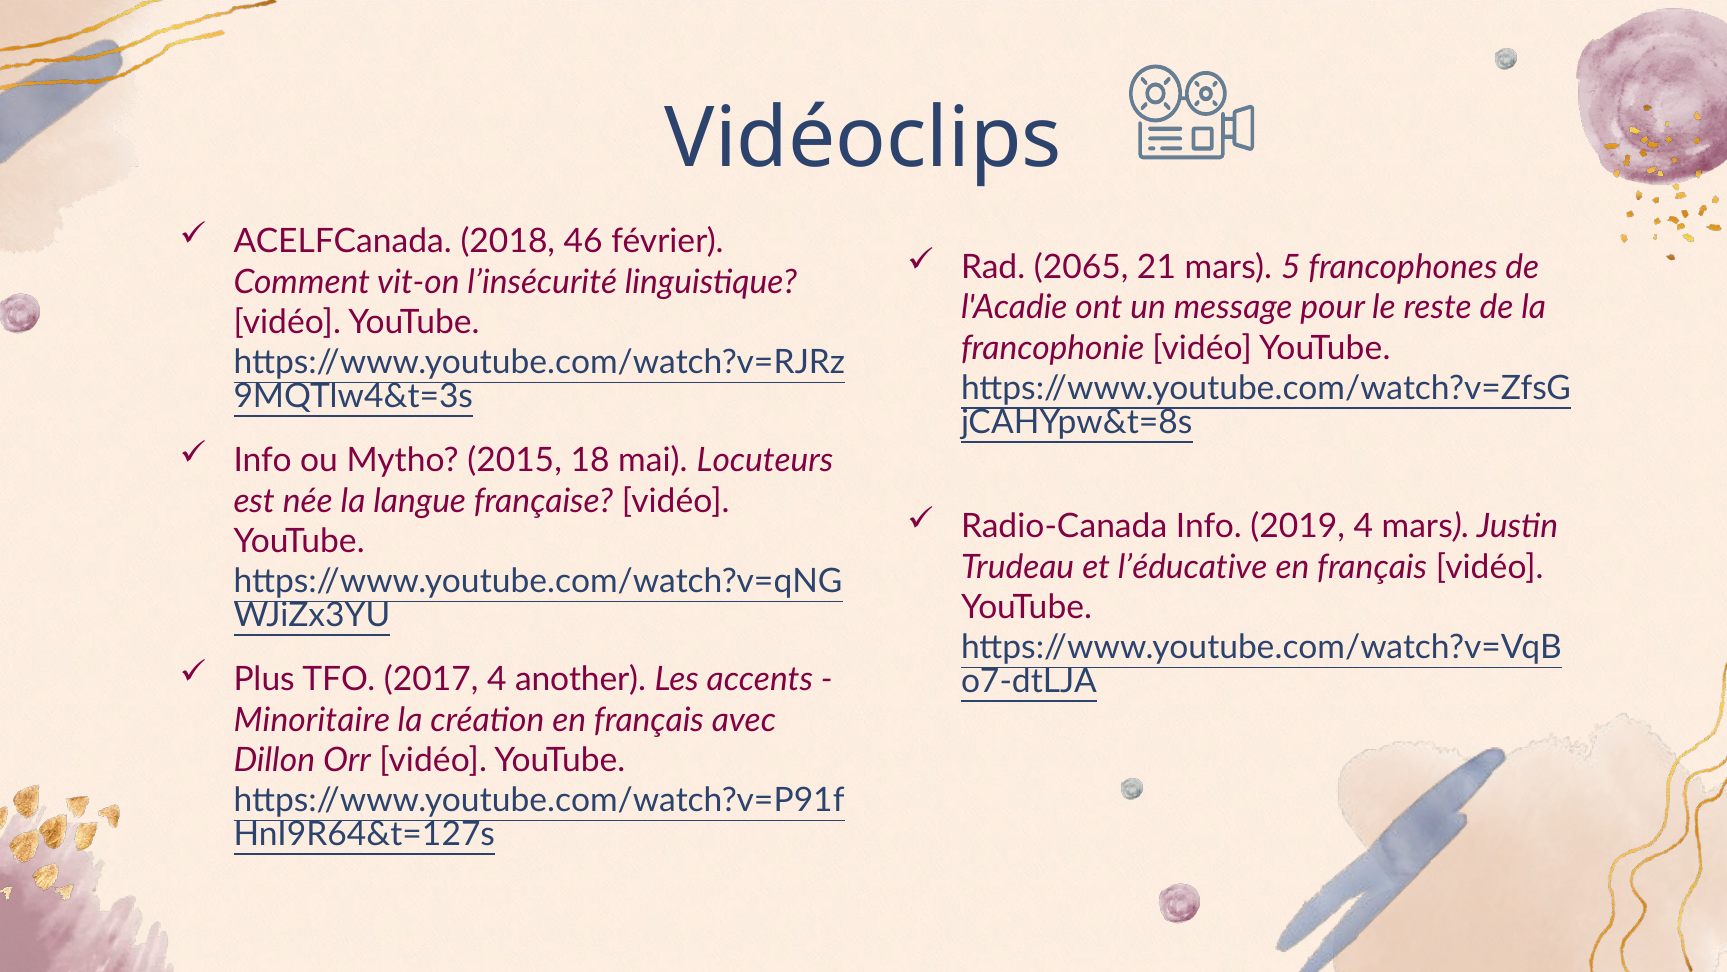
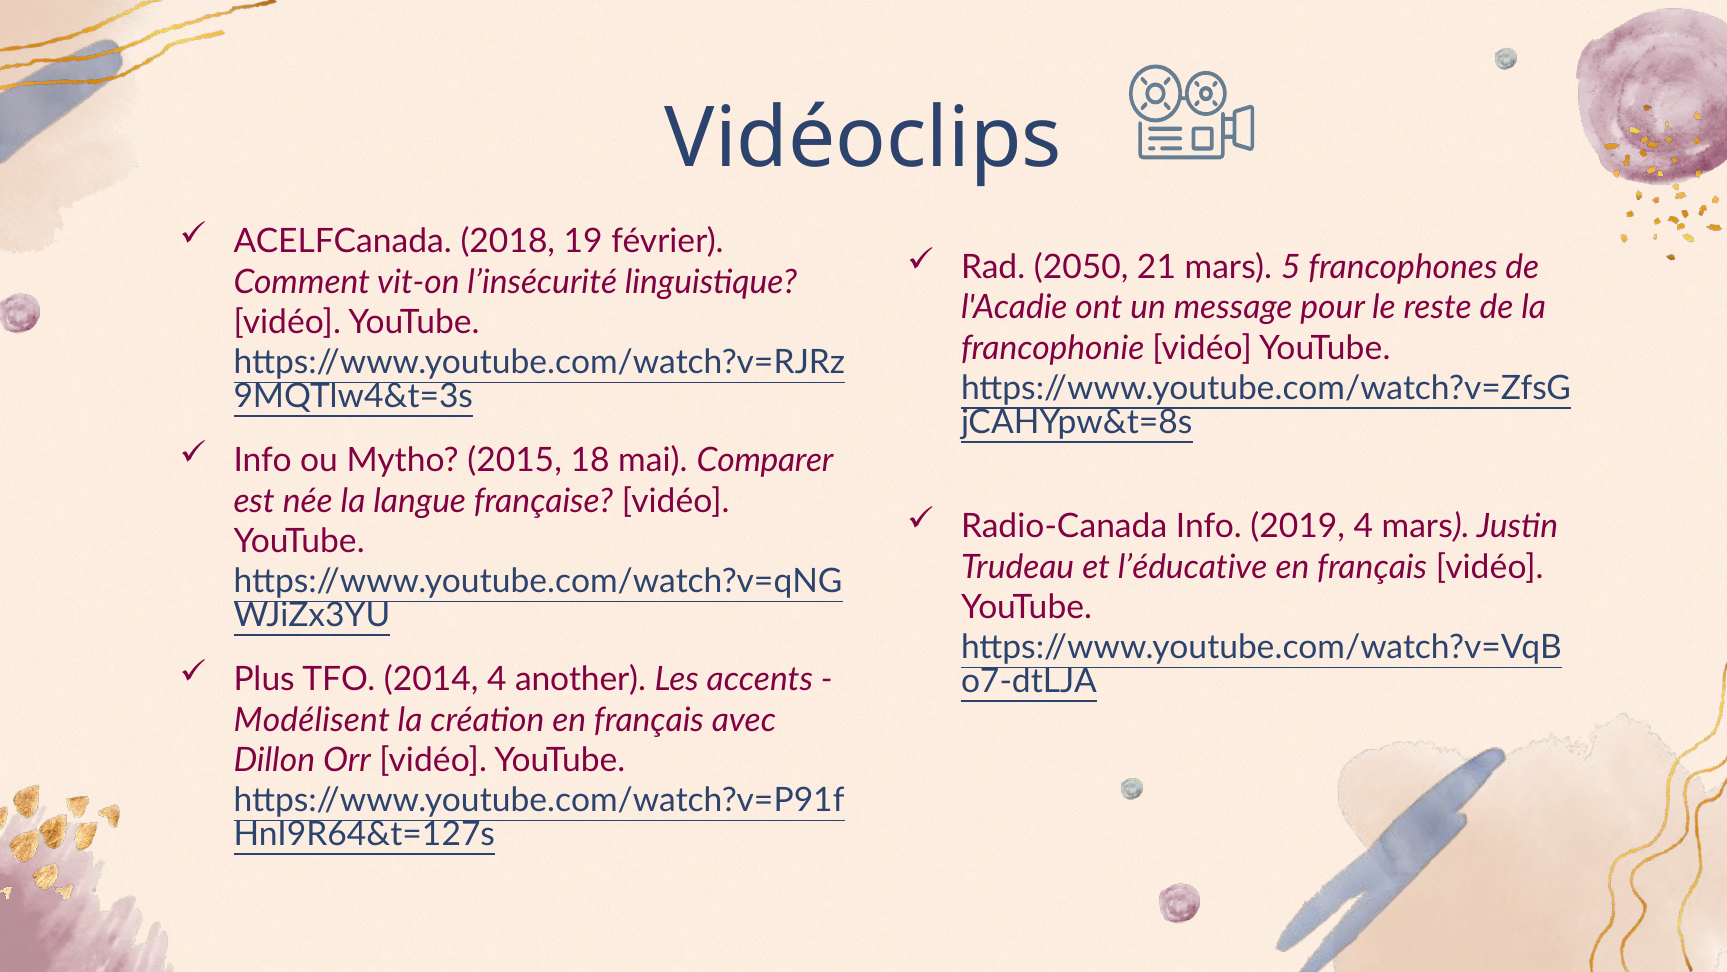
46: 46 -> 19
2065: 2065 -> 2050
Locuteurs: Locuteurs -> Comparer
2017: 2017 -> 2014
Minoritaire: Minoritaire -> Modélisent
